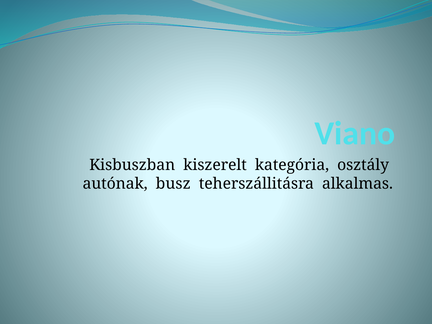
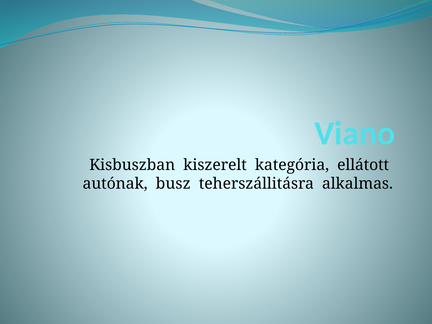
osztály: osztály -> ellátott
